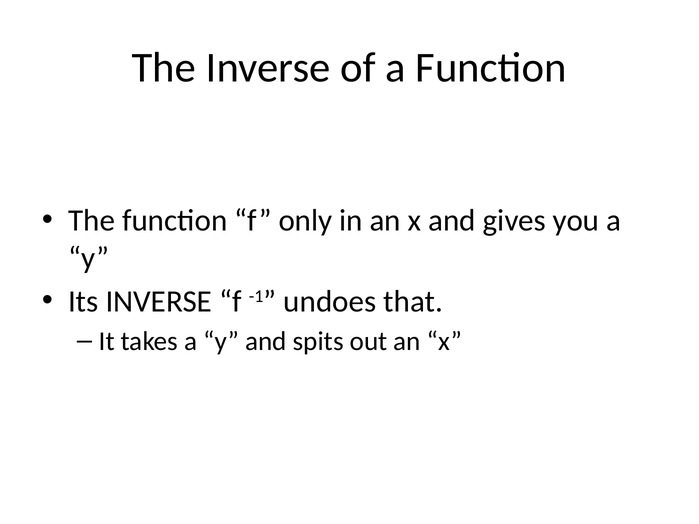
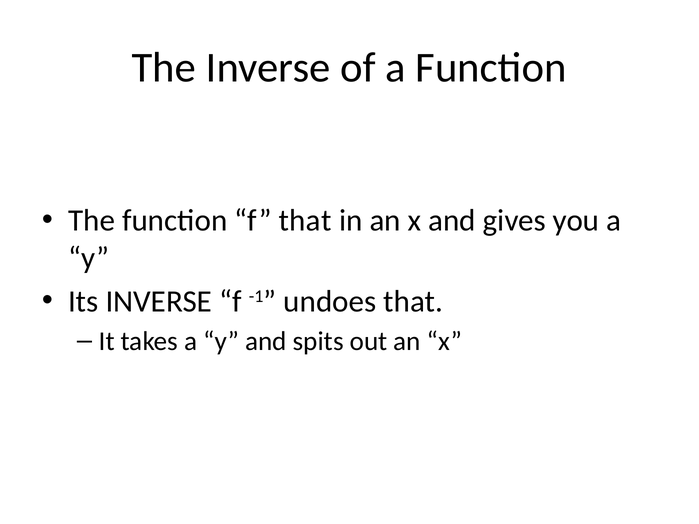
f only: only -> that
